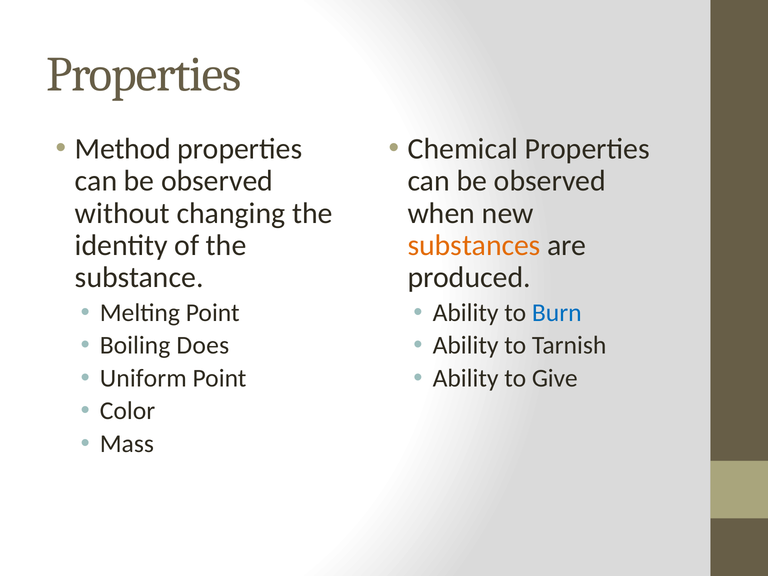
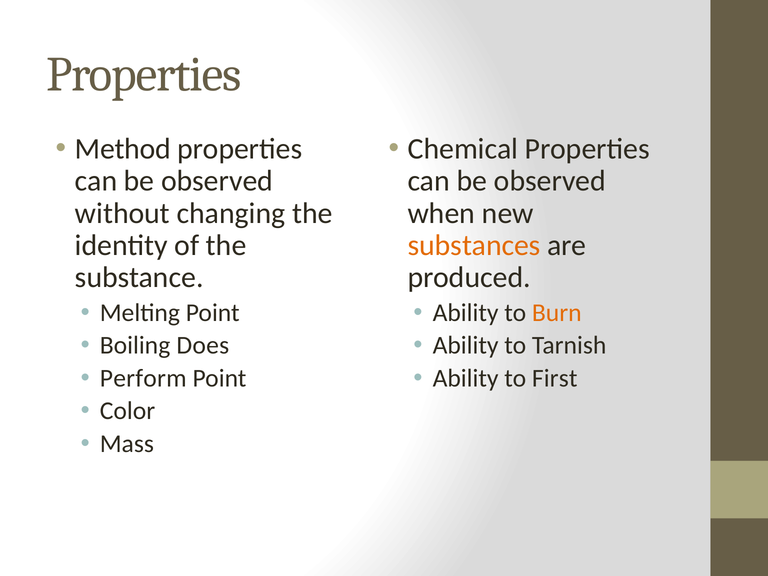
Burn colour: blue -> orange
Uniform: Uniform -> Perform
Give: Give -> First
